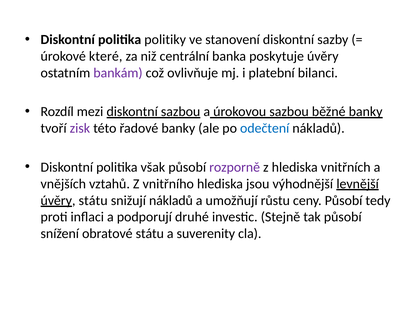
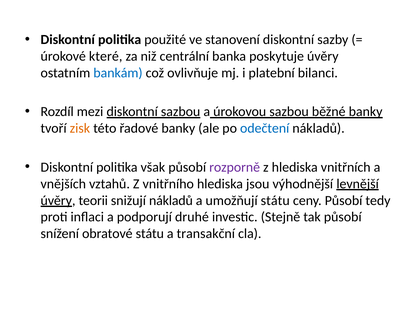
politiky: politiky -> použité
bankám colour: purple -> blue
zisk colour: purple -> orange
úvěry státu: státu -> teorii
umožňují růstu: růstu -> státu
suverenity: suverenity -> transakční
